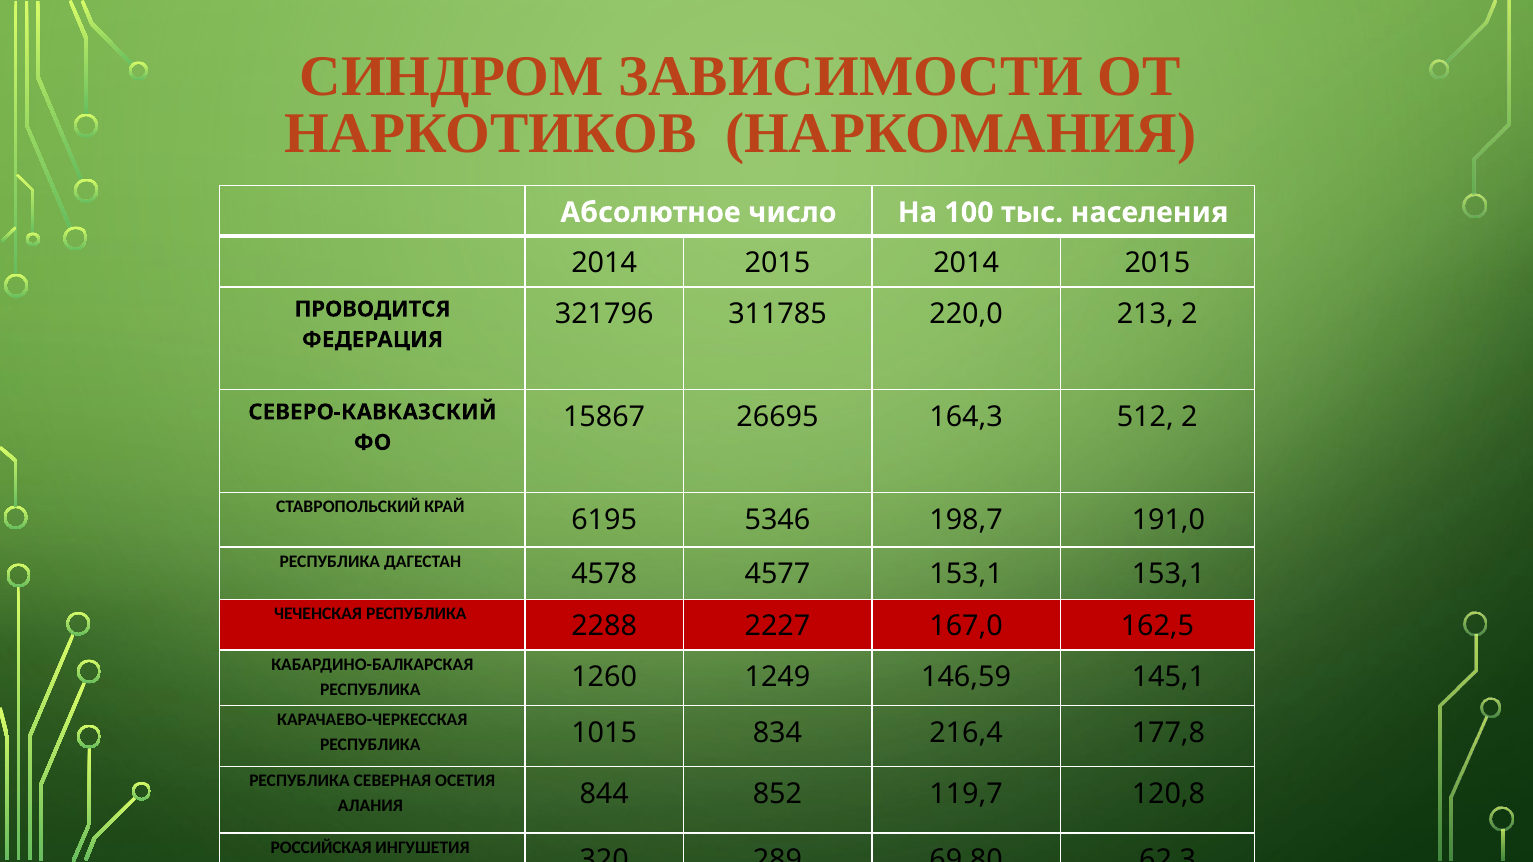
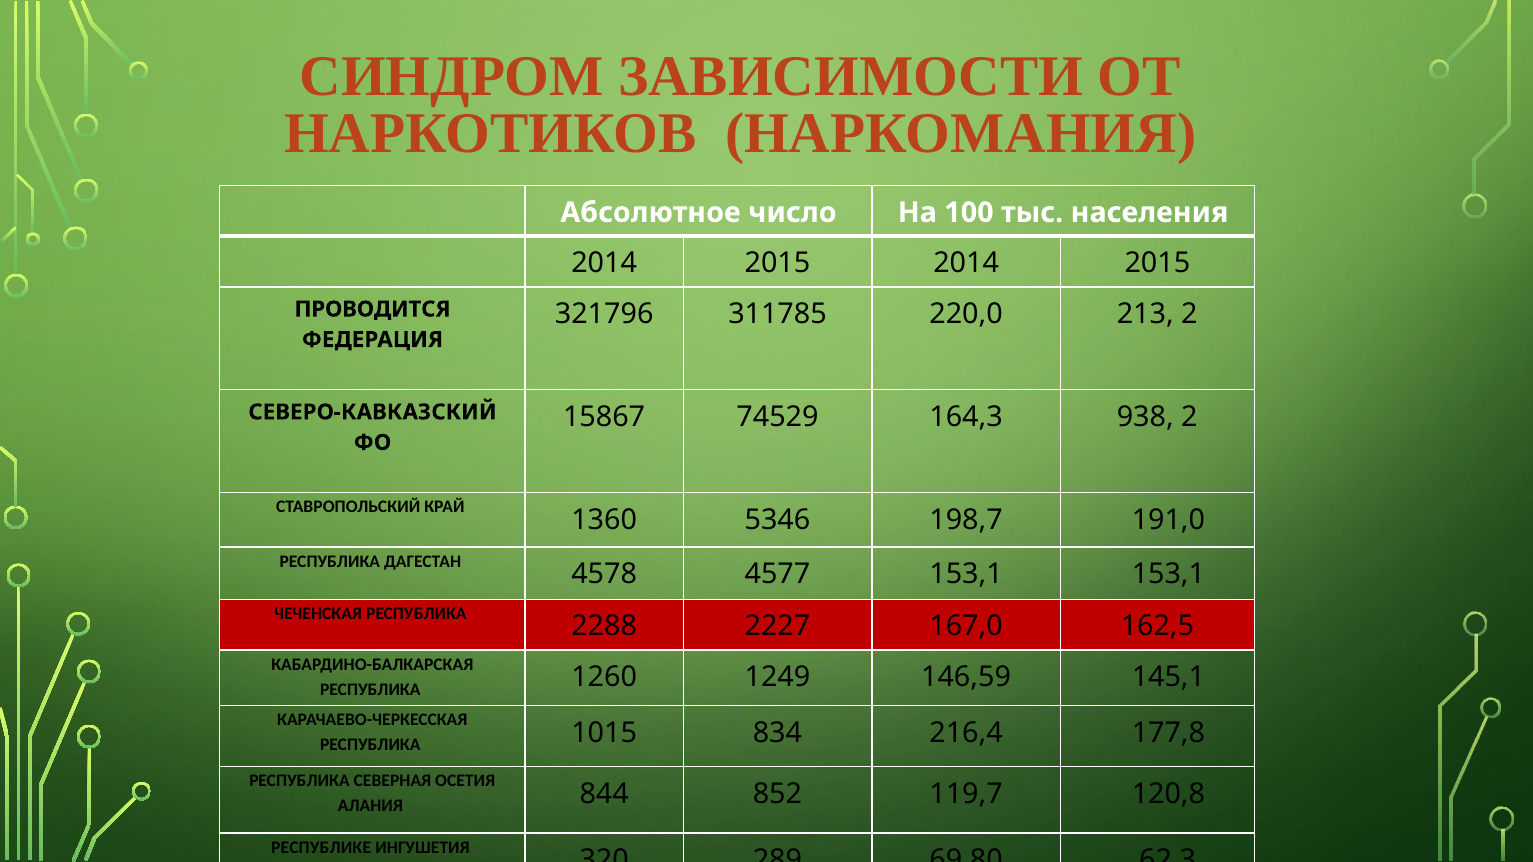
26695: 26695 -> 74529
512: 512 -> 938
6195: 6195 -> 1360
РОССИЙСКАЯ: РОССИЙСКАЯ -> РЕСПУБЛИКЕ
